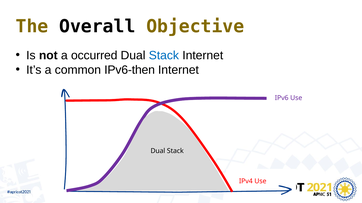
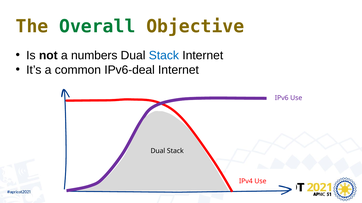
Overall colour: black -> green
occurred: occurred -> numbers
IPv6-then: IPv6-then -> IPv6-deal
